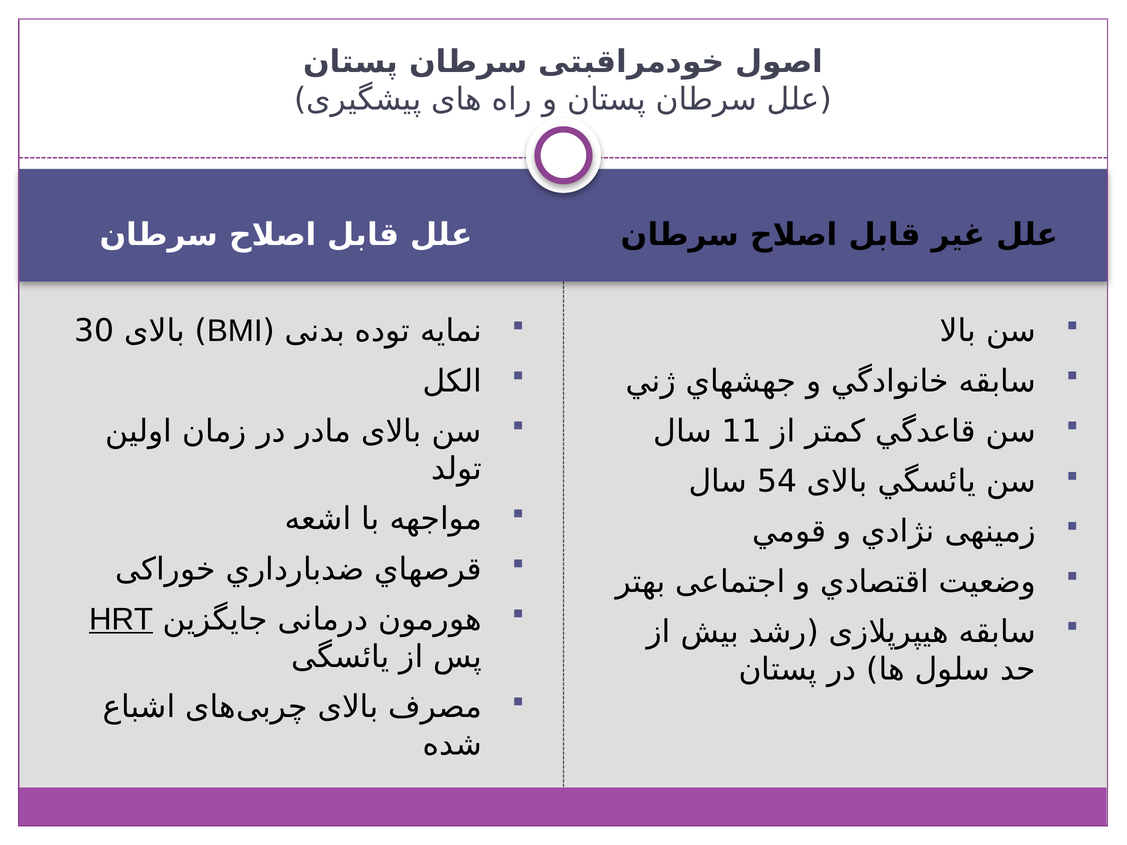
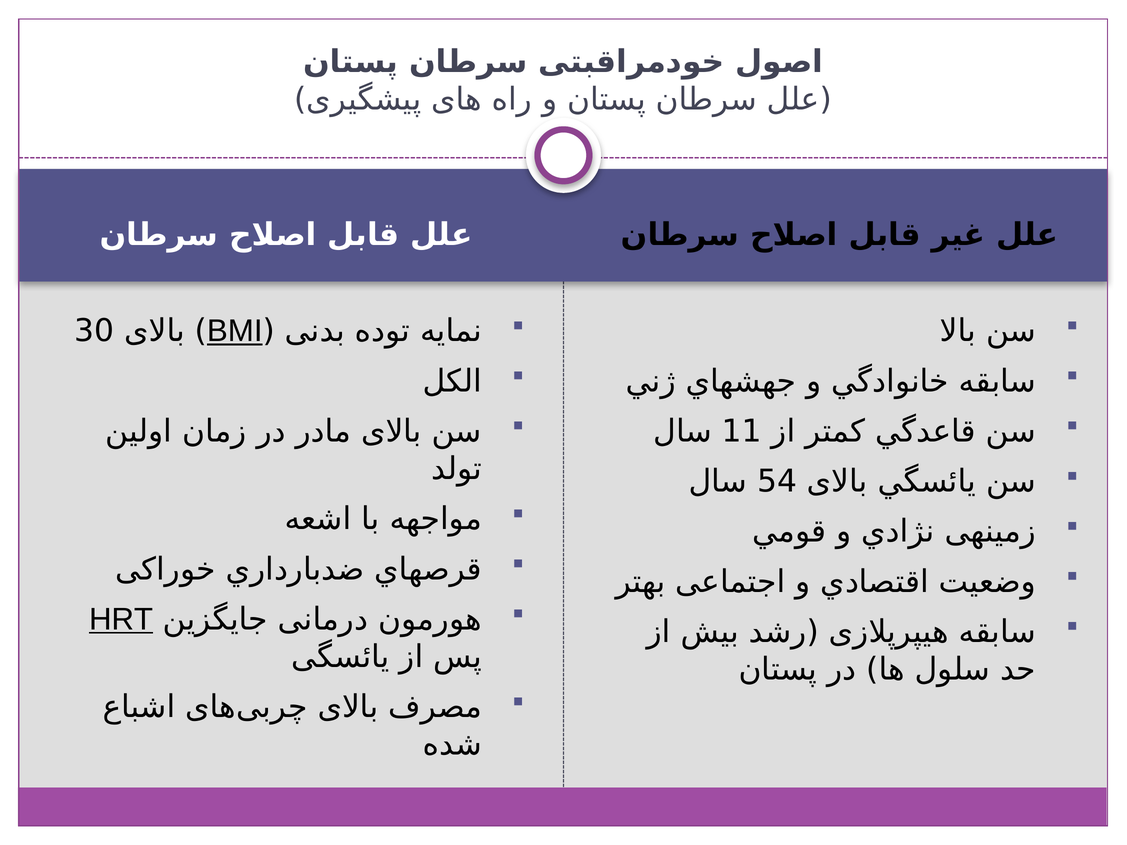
BMI underline: none -> present
